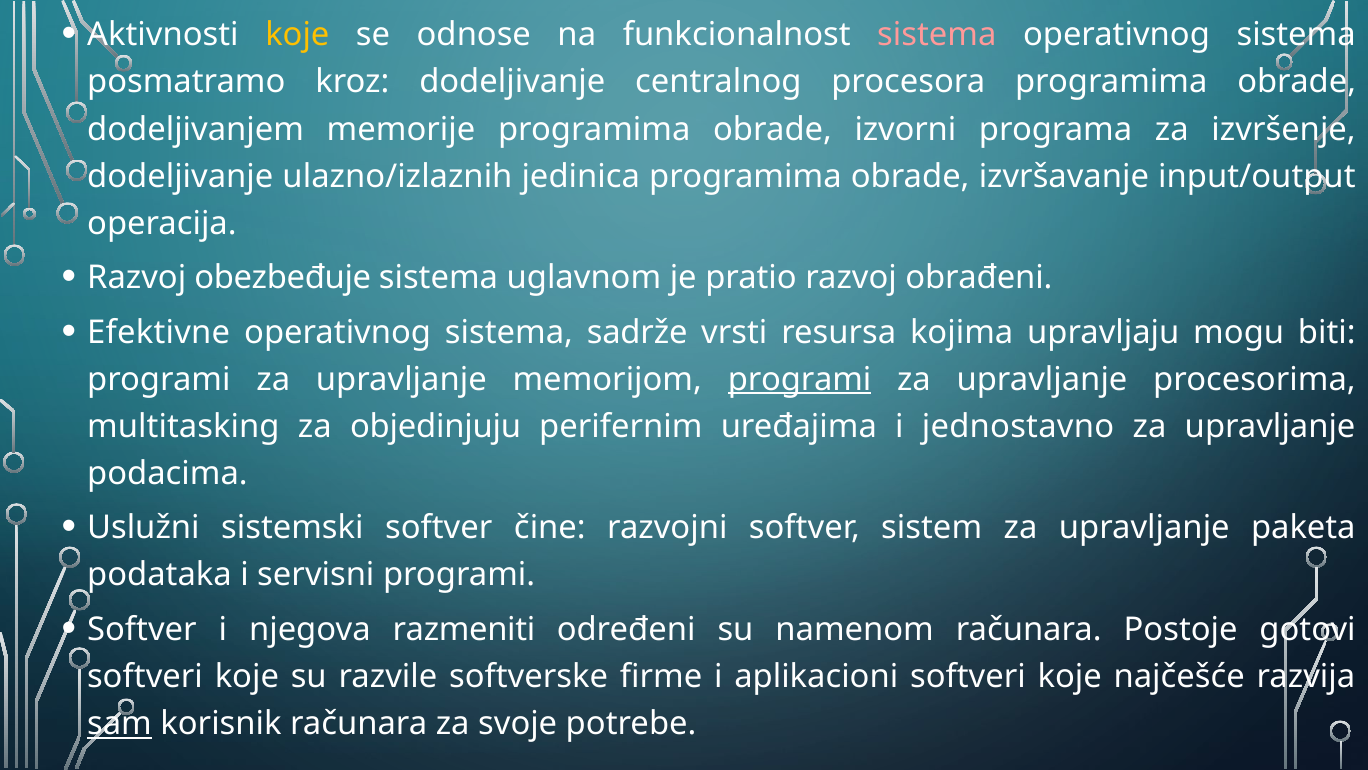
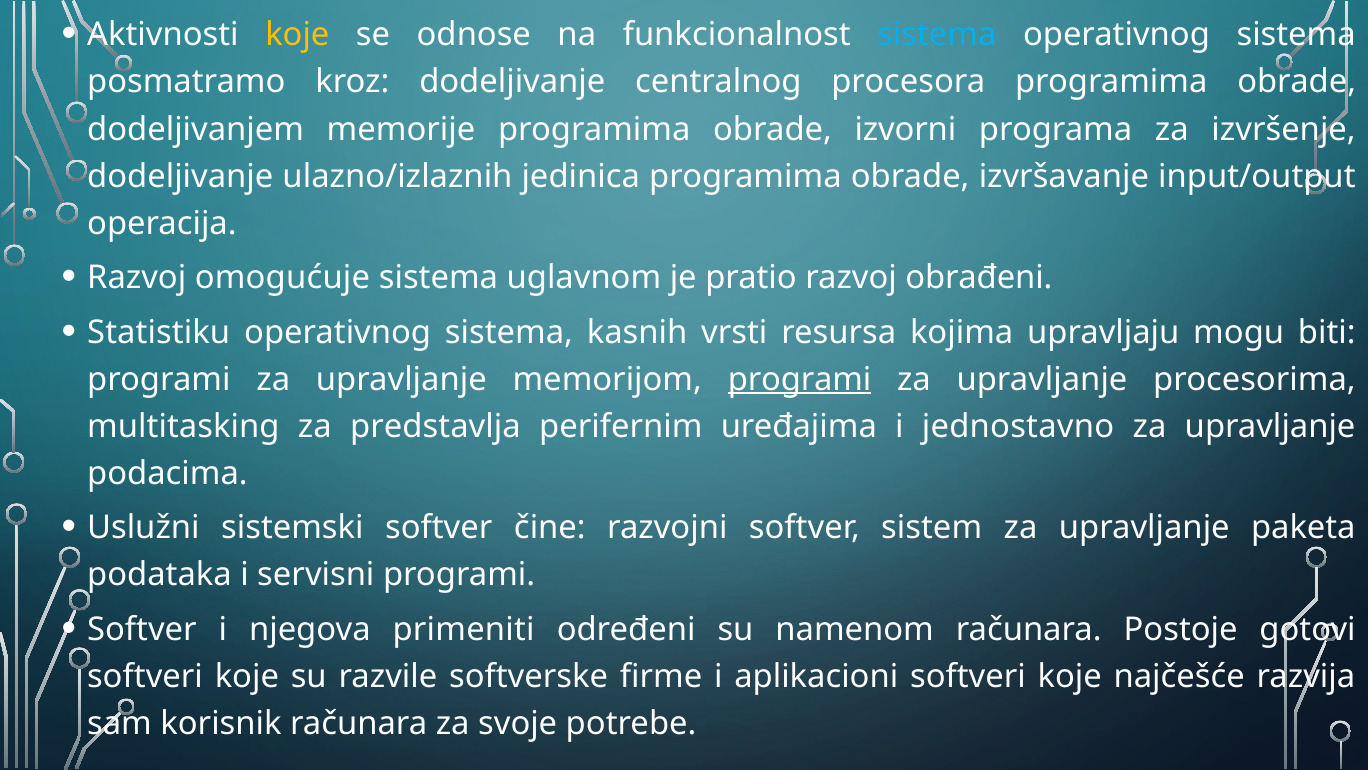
sistema at (937, 35) colour: pink -> light blue
obezbeđuje: obezbeđuje -> omogućuje
Efektivne: Efektivne -> Statistiku
sadrže: sadrže -> kasnih
objedinjuju: objedinjuju -> predstavlja
razmeniti: razmeniti -> primeniti
sam underline: present -> none
